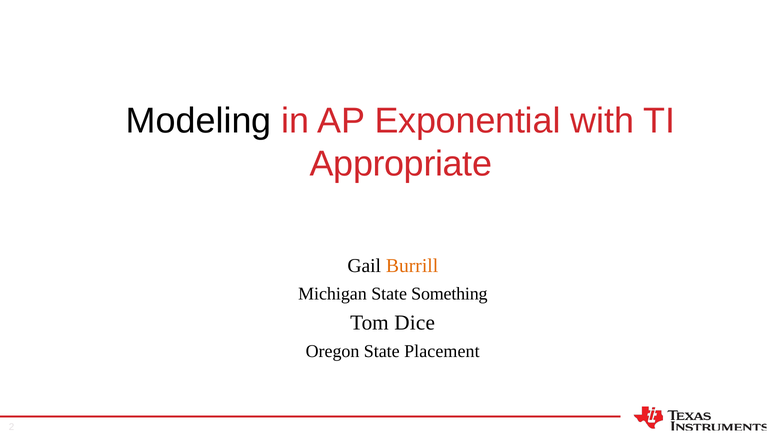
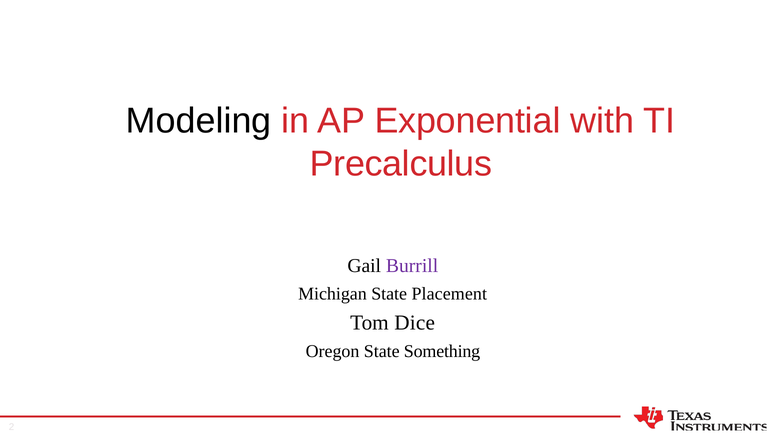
Appropriate: Appropriate -> Precalculus
Burrill colour: orange -> purple
Something: Something -> Placement
Placement: Placement -> Something
